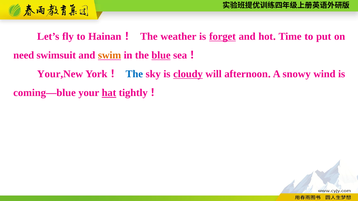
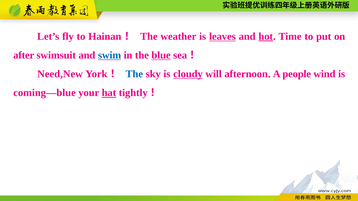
forget: forget -> leaves
hot underline: none -> present
need: need -> after
swim colour: orange -> blue
Your,New: Your,New -> Need,New
snowy: snowy -> people
